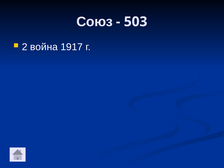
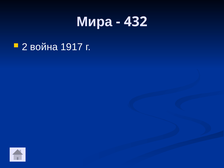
Союз: Союз -> Мира
503: 503 -> 432
